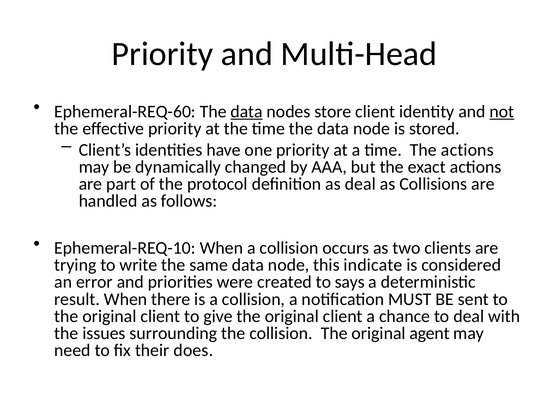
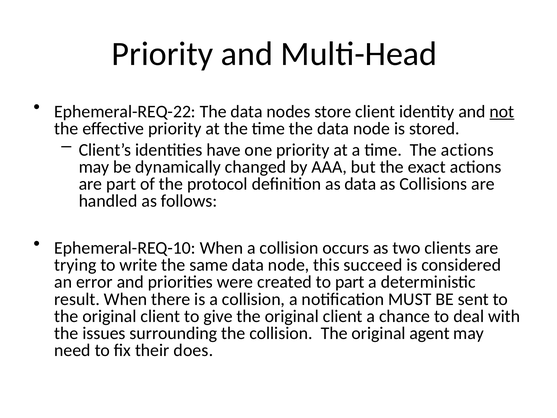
Ephemeral-REQ-60: Ephemeral-REQ-60 -> Ephemeral-REQ-22
data at (247, 111) underline: present -> none
as deal: deal -> data
indicate: indicate -> succeed
to says: says -> part
